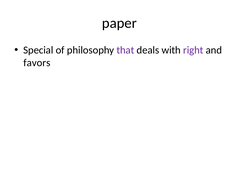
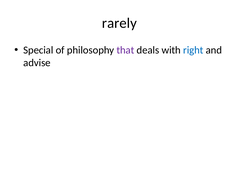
paper: paper -> rarely
right colour: purple -> blue
favors: favors -> advise
